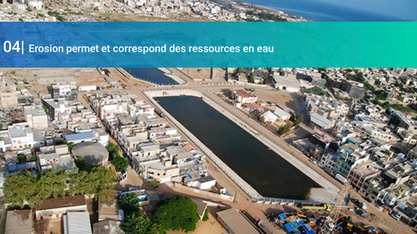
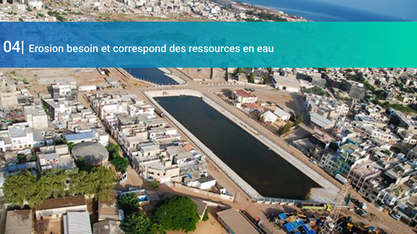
permet: permet -> besoin
